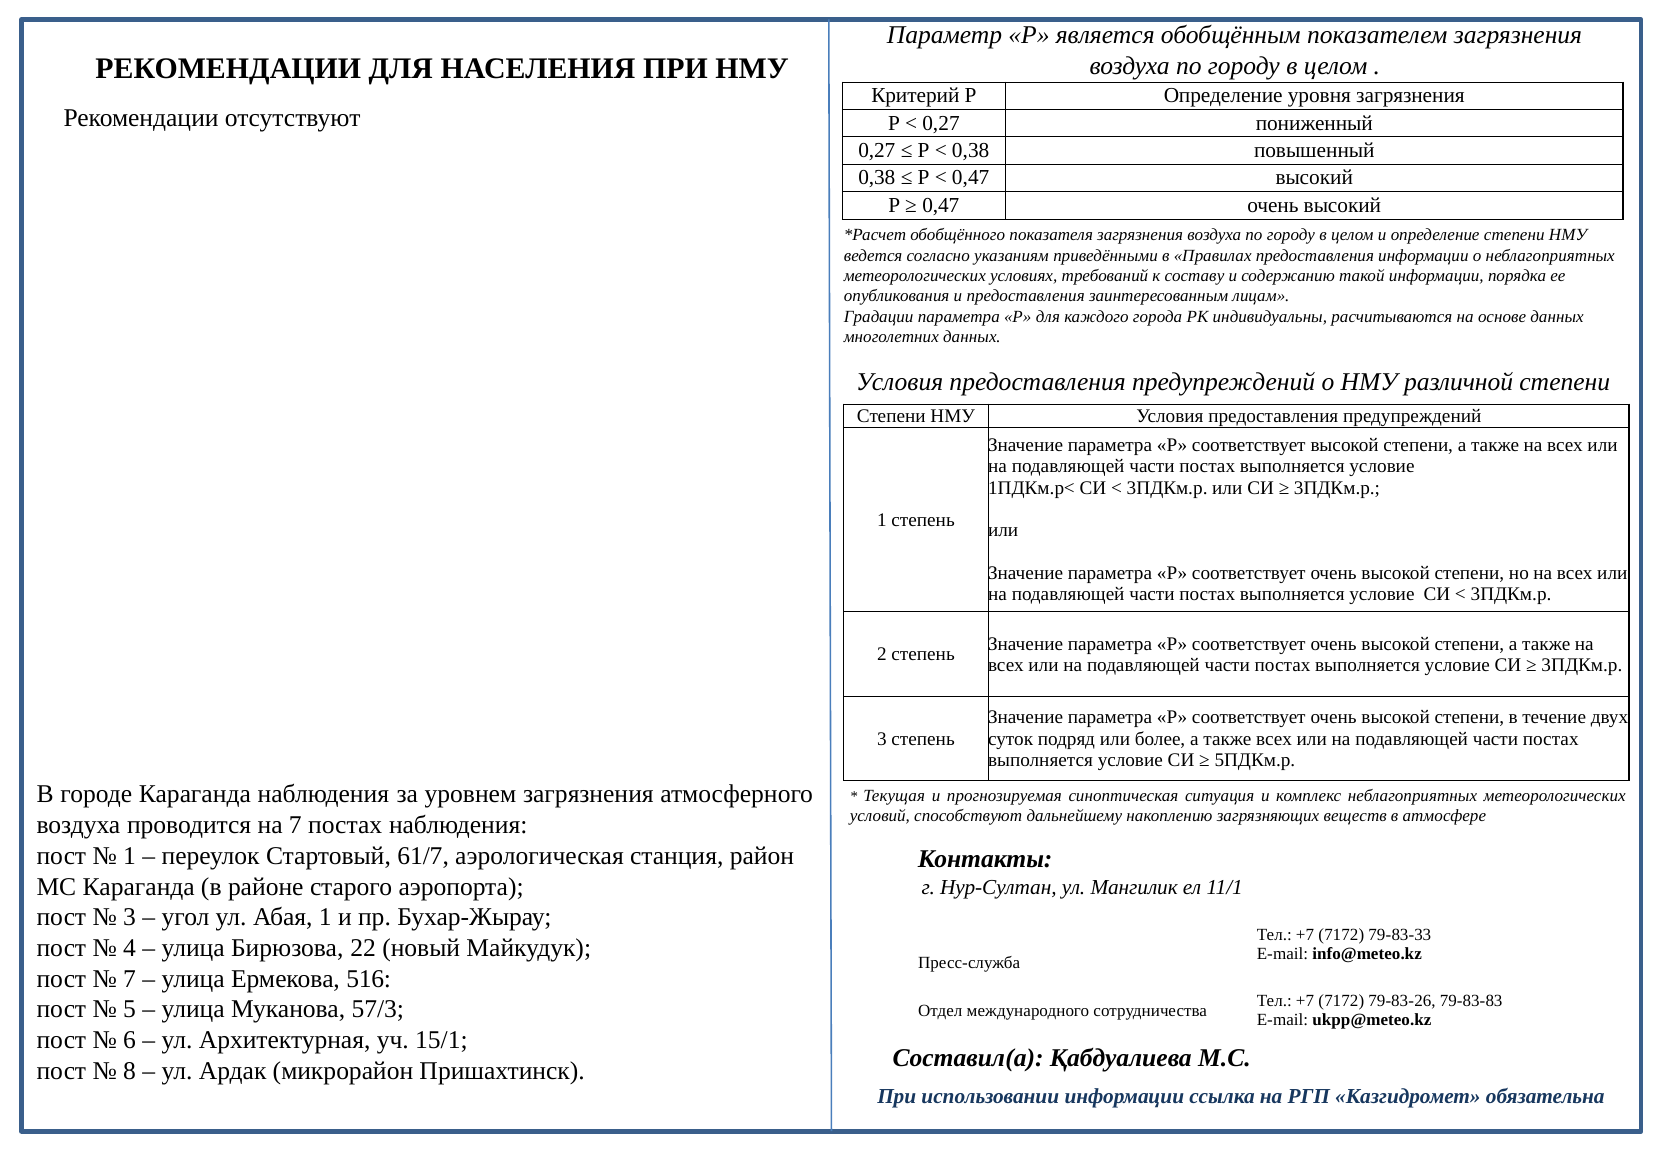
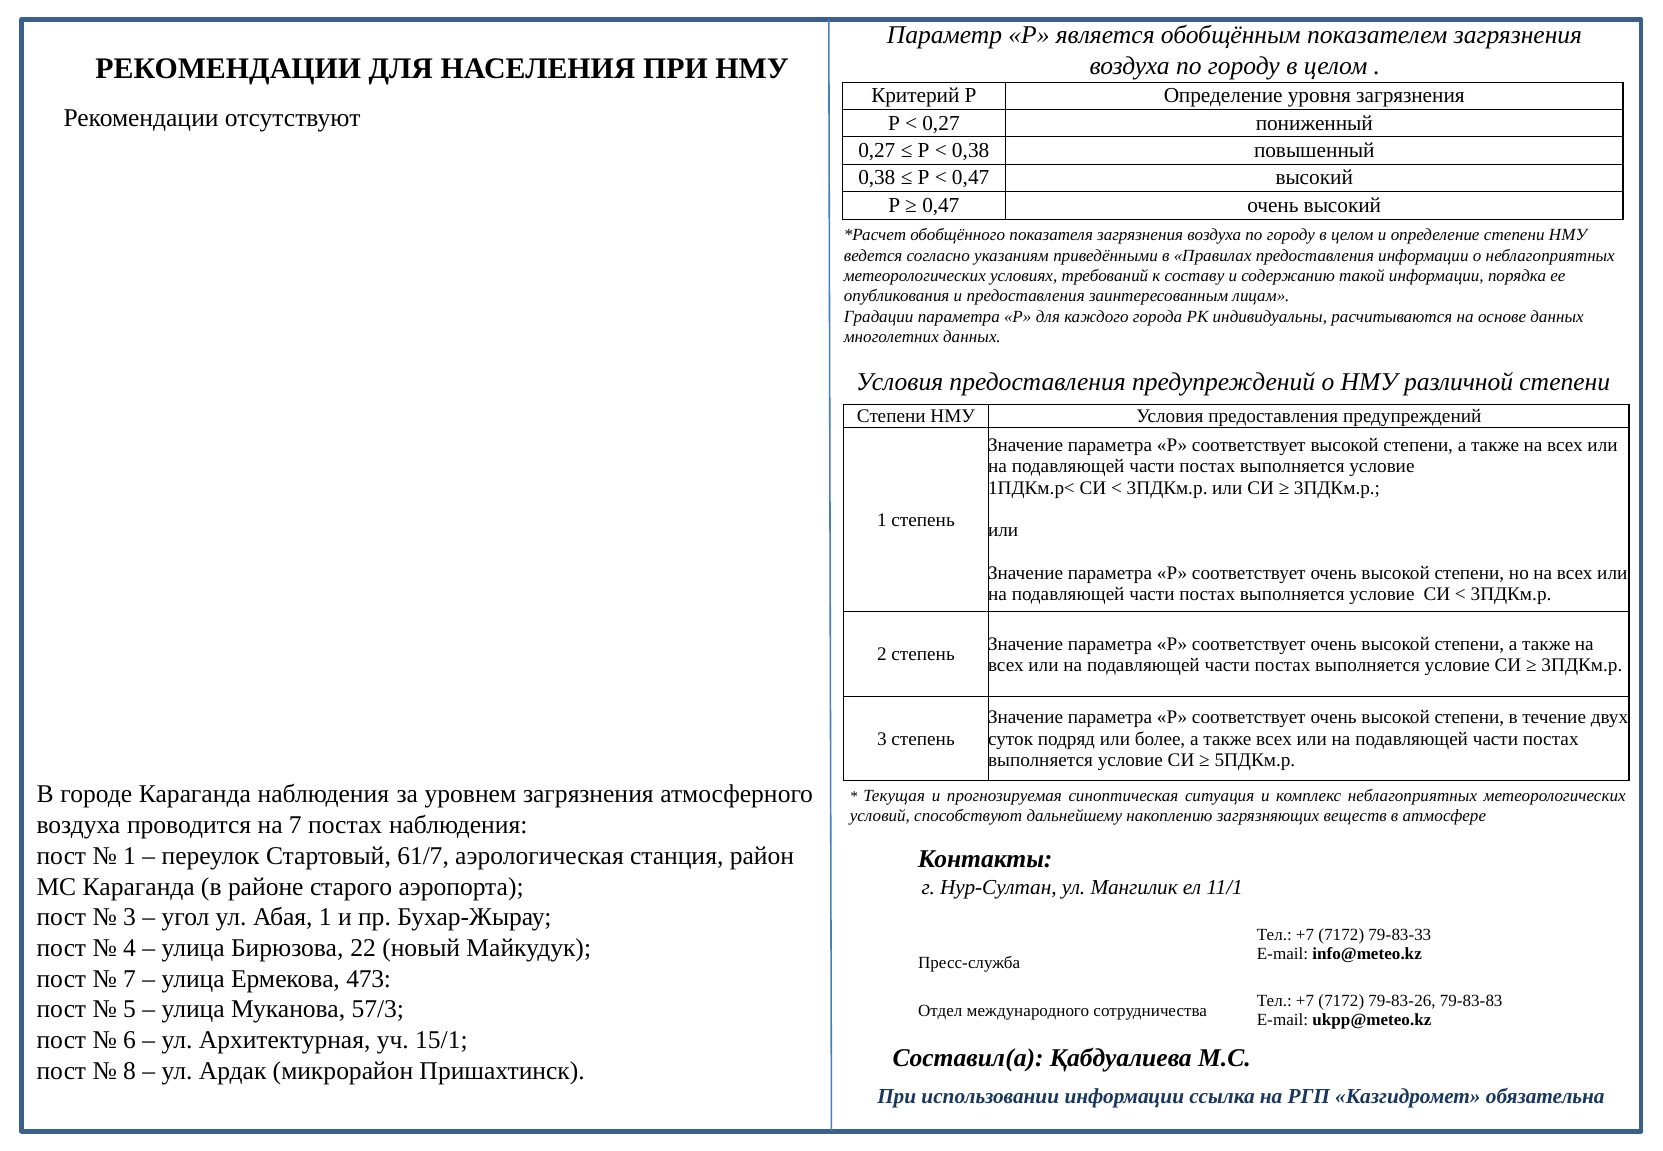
516: 516 -> 473
